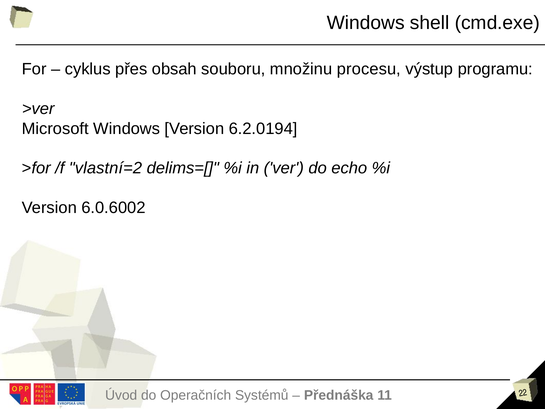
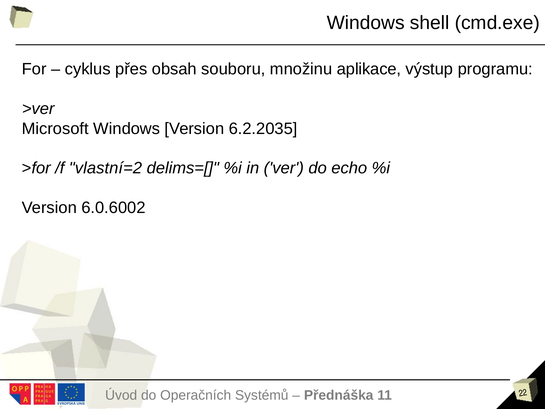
procesu: procesu -> aplikace
6.2.0194: 6.2.0194 -> 6.2.2035
